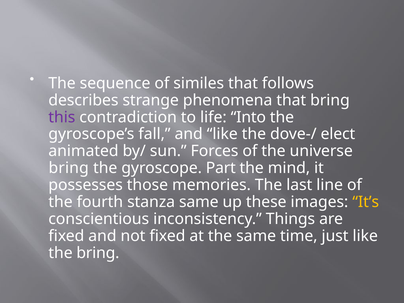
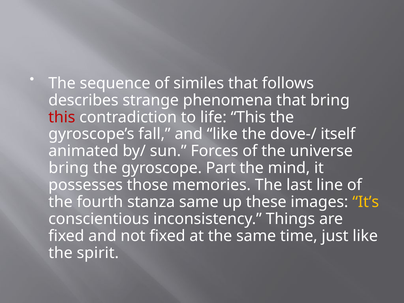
this at (62, 117) colour: purple -> red
life Into: Into -> This
elect: elect -> itself
the bring: bring -> spirit
